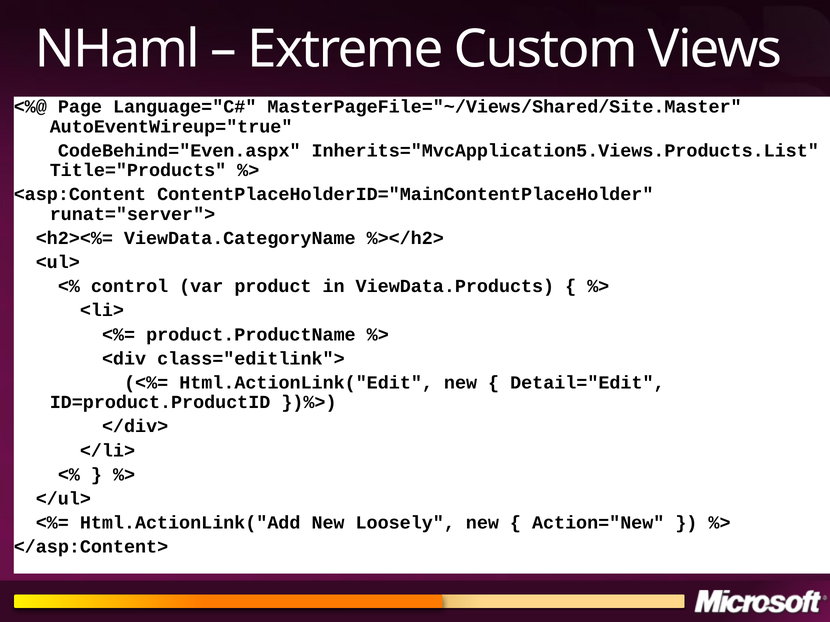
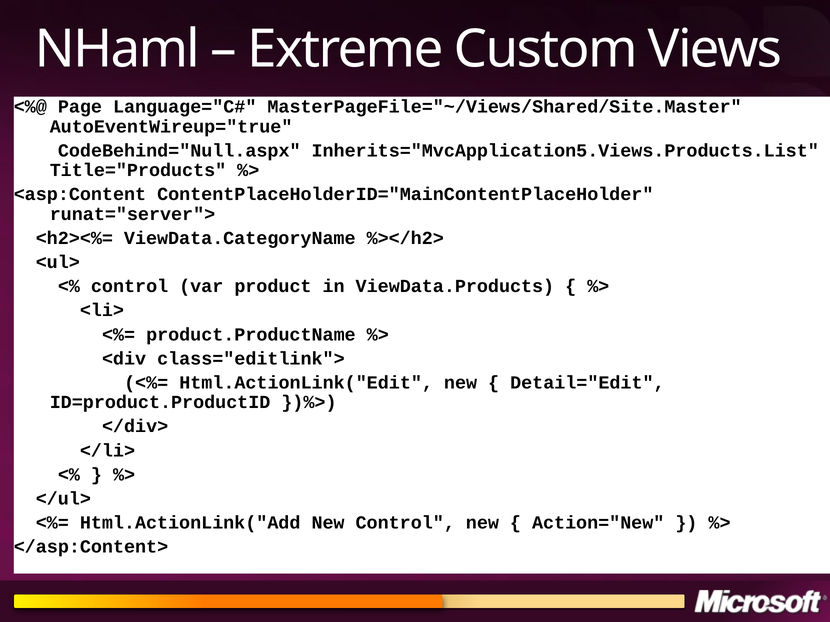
CodeBehind="Even.aspx: CodeBehind="Even.aspx -> CodeBehind="Null.aspx
New Loosely: Loosely -> Control
